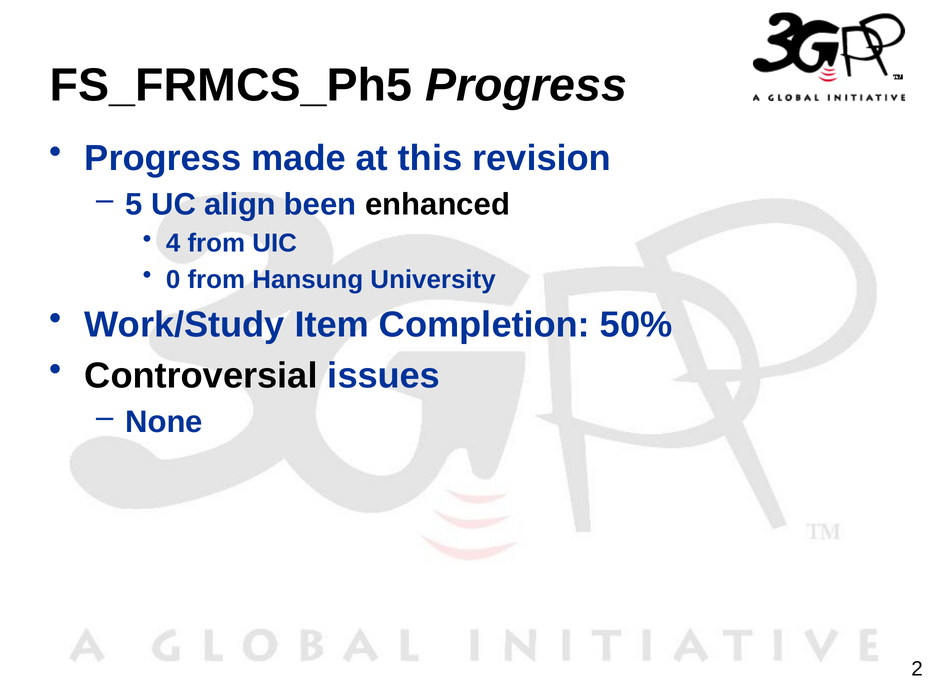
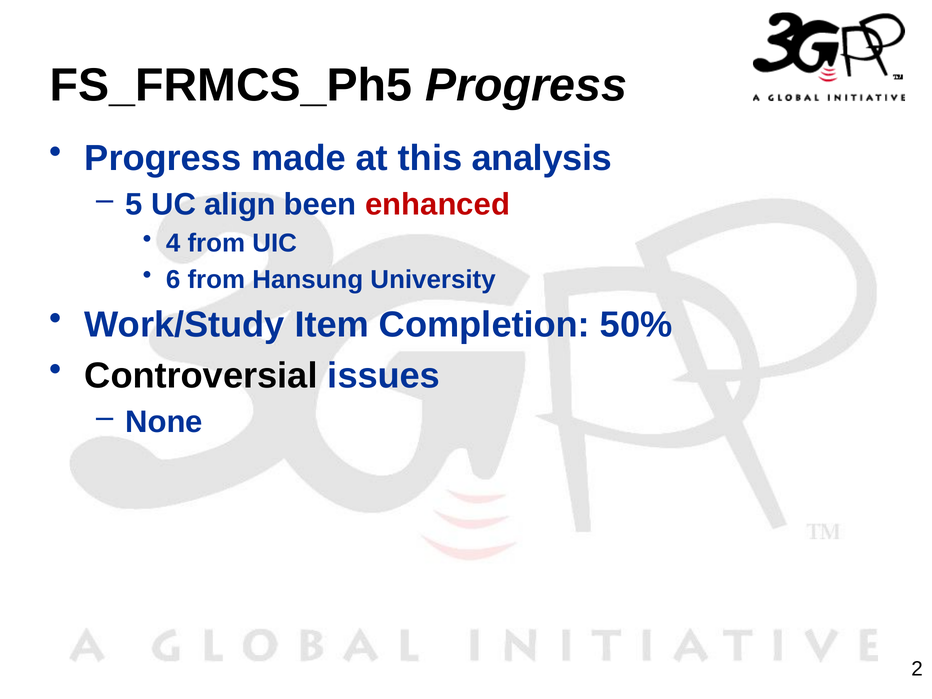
revision: revision -> analysis
enhanced colour: black -> red
0: 0 -> 6
